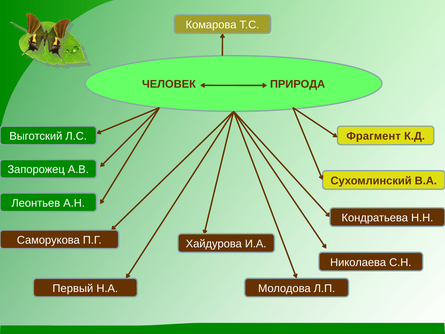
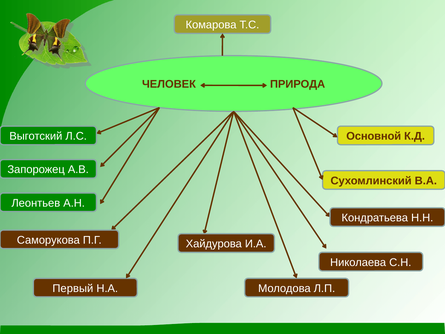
Фрагмент: Фрагмент -> Основной
